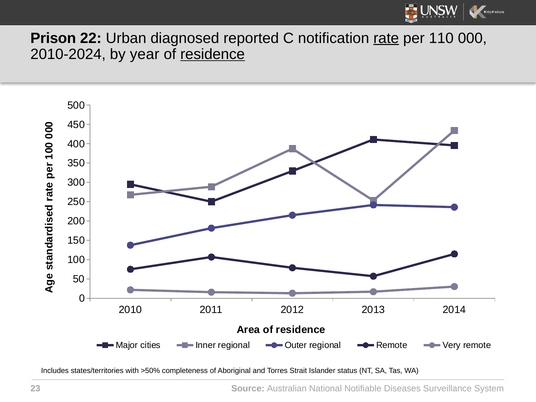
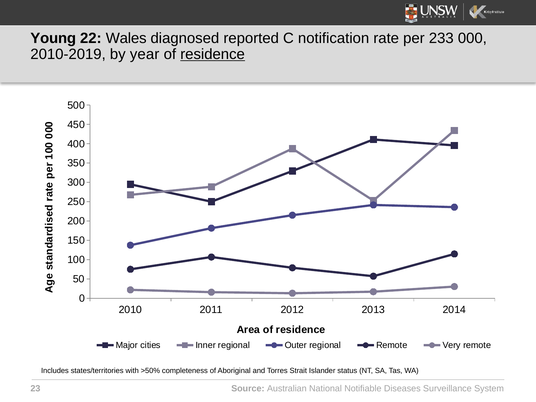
Prison: Prison -> Young
Urban: Urban -> Wales
rate underline: present -> none
110: 110 -> 233
2010-2024: 2010-2024 -> 2010-2019
